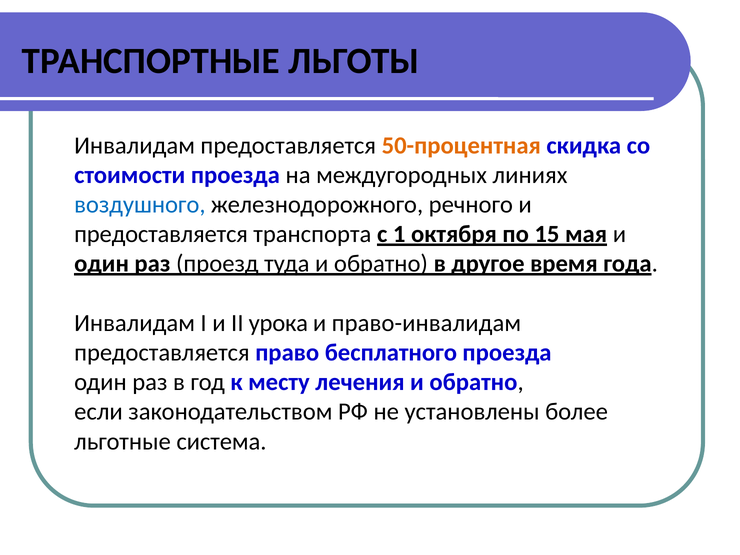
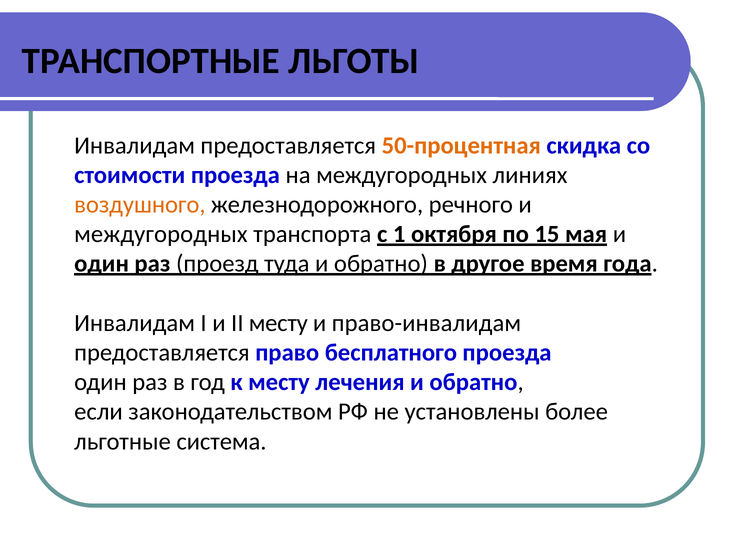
воздушного colour: blue -> orange
предоставляется at (161, 234): предоставляется -> междугородных
II урока: урока -> месту
